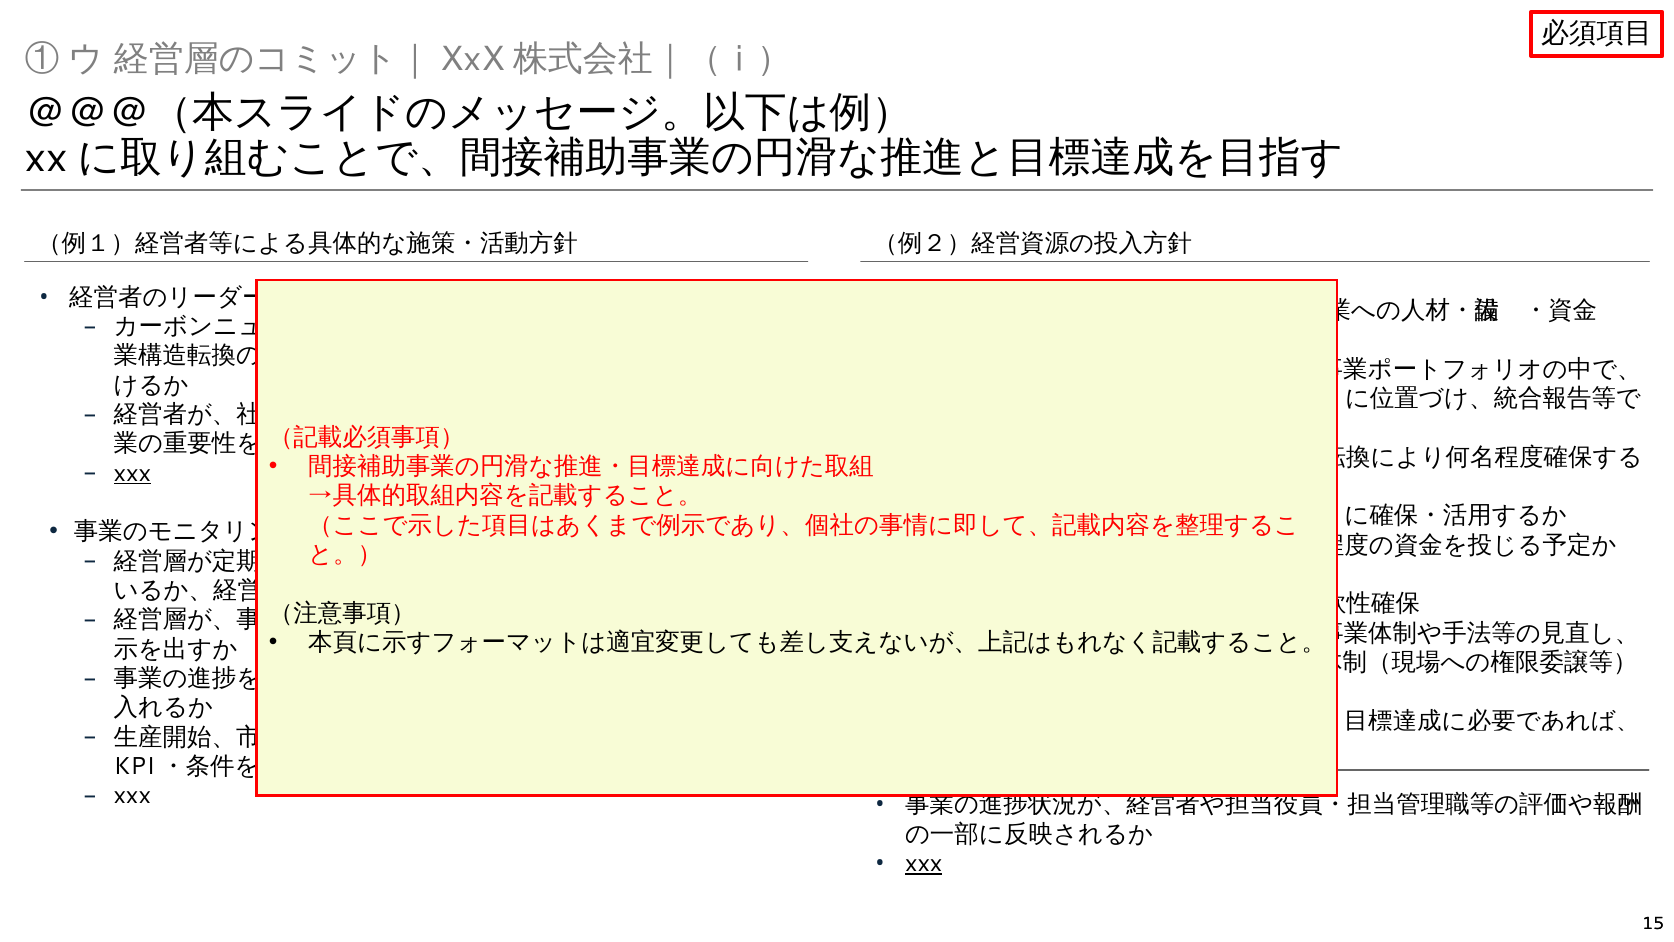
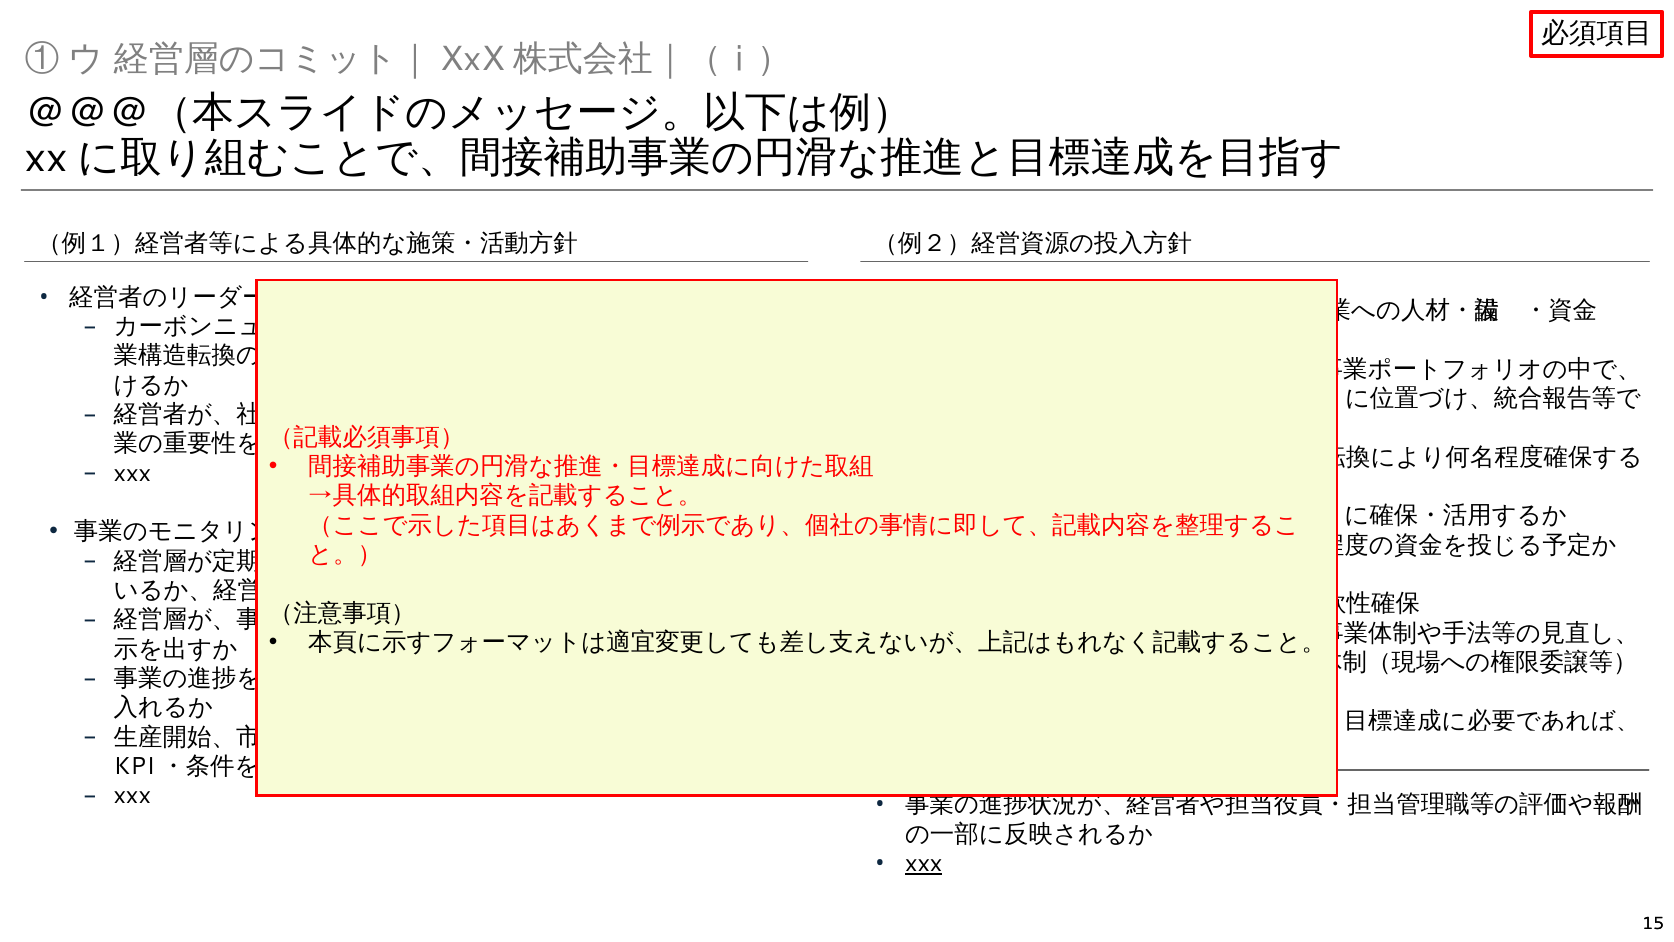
xxx at (132, 473) underline: present -> none
